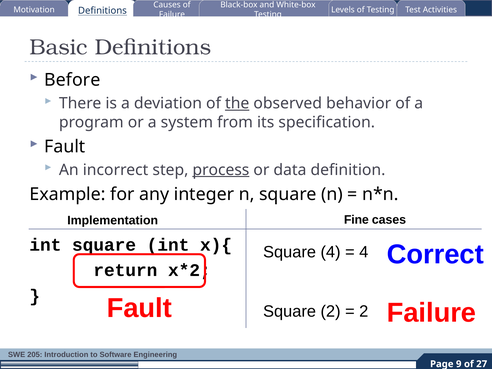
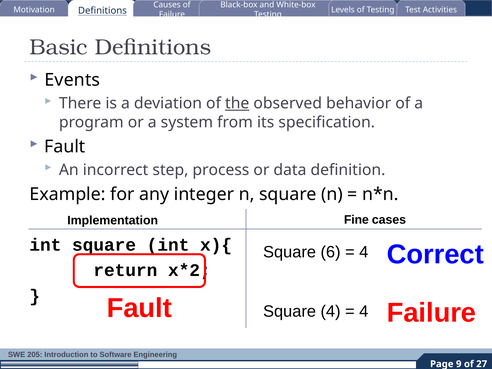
Before: Before -> Events
process underline: present -> none
Square 4: 4 -> 6
Square 2: 2 -> 4
2 at (364, 311): 2 -> 4
